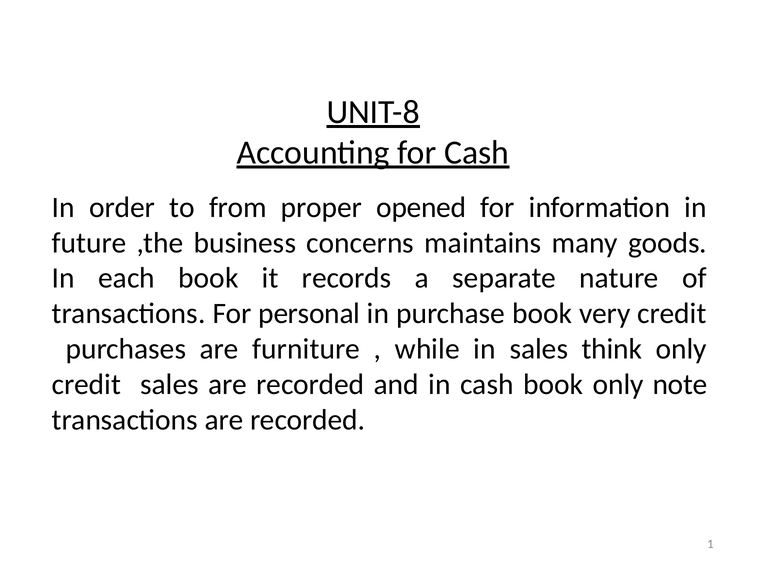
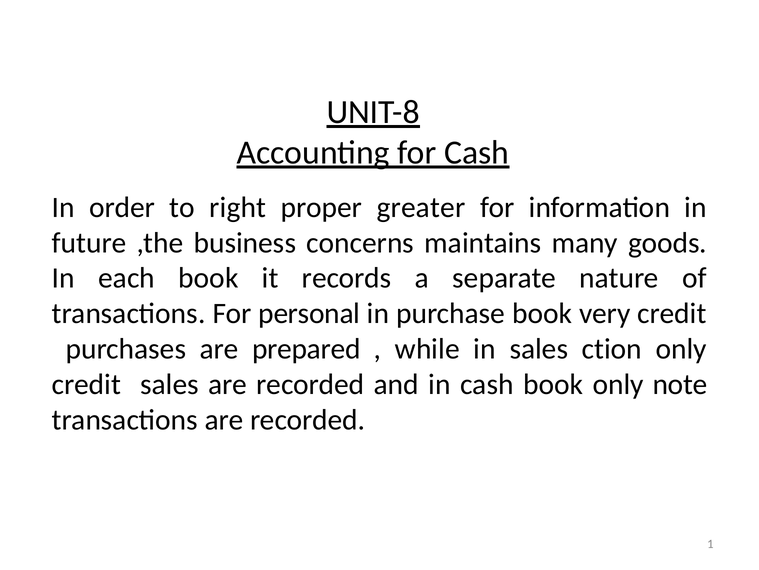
from: from -> right
opened: opened -> greater
furniture: furniture -> prepared
think: think -> ction
